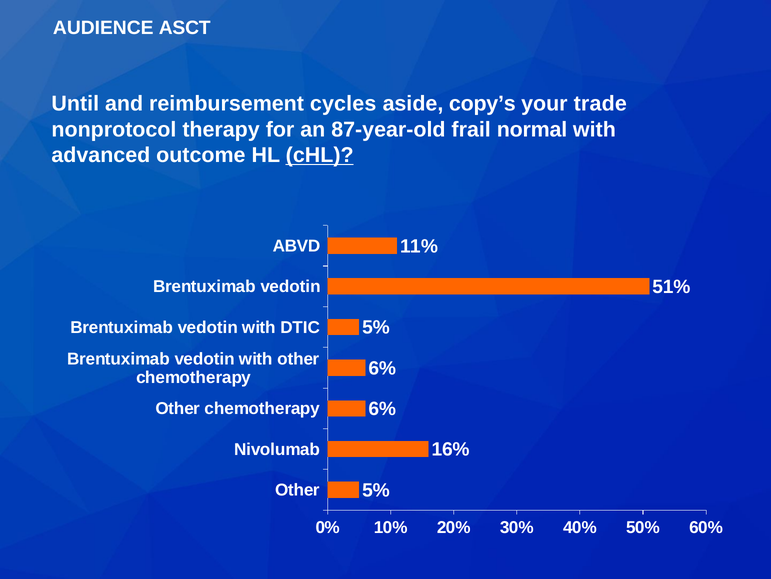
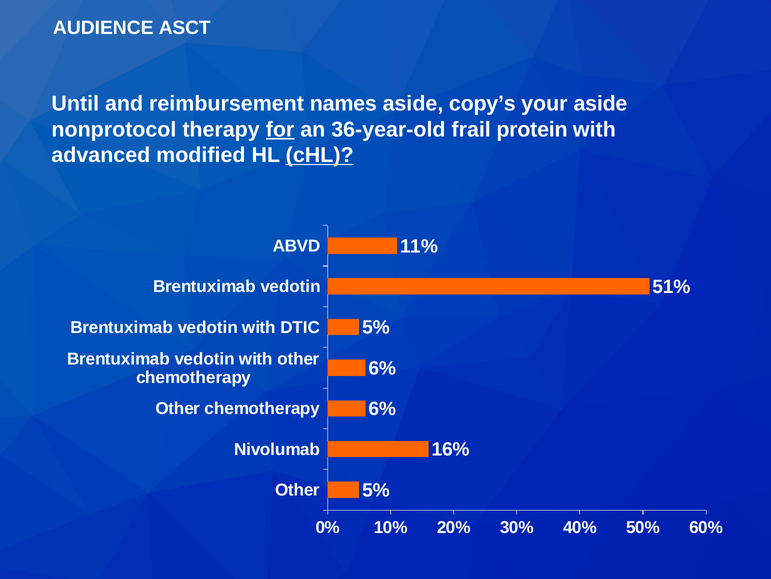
cycles: cycles -> names
your trade: trade -> aside
for underline: none -> present
87-year-old: 87-year-old -> 36-year-old
normal: normal -> protein
outcome: outcome -> modified
